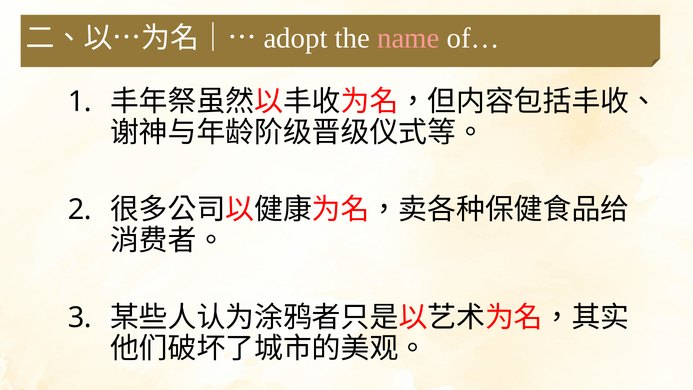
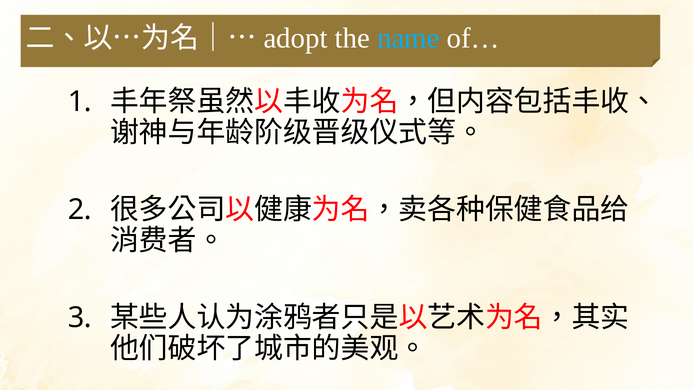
name colour: pink -> light blue
